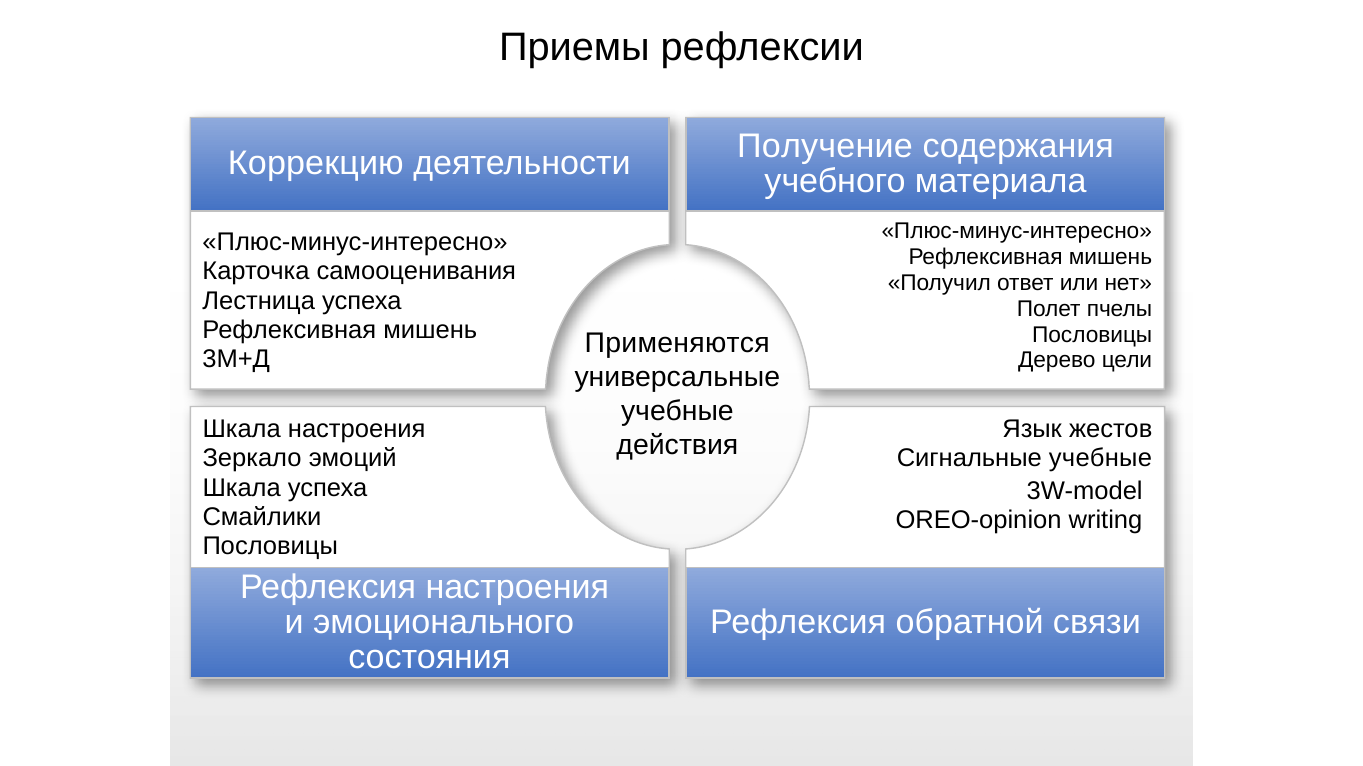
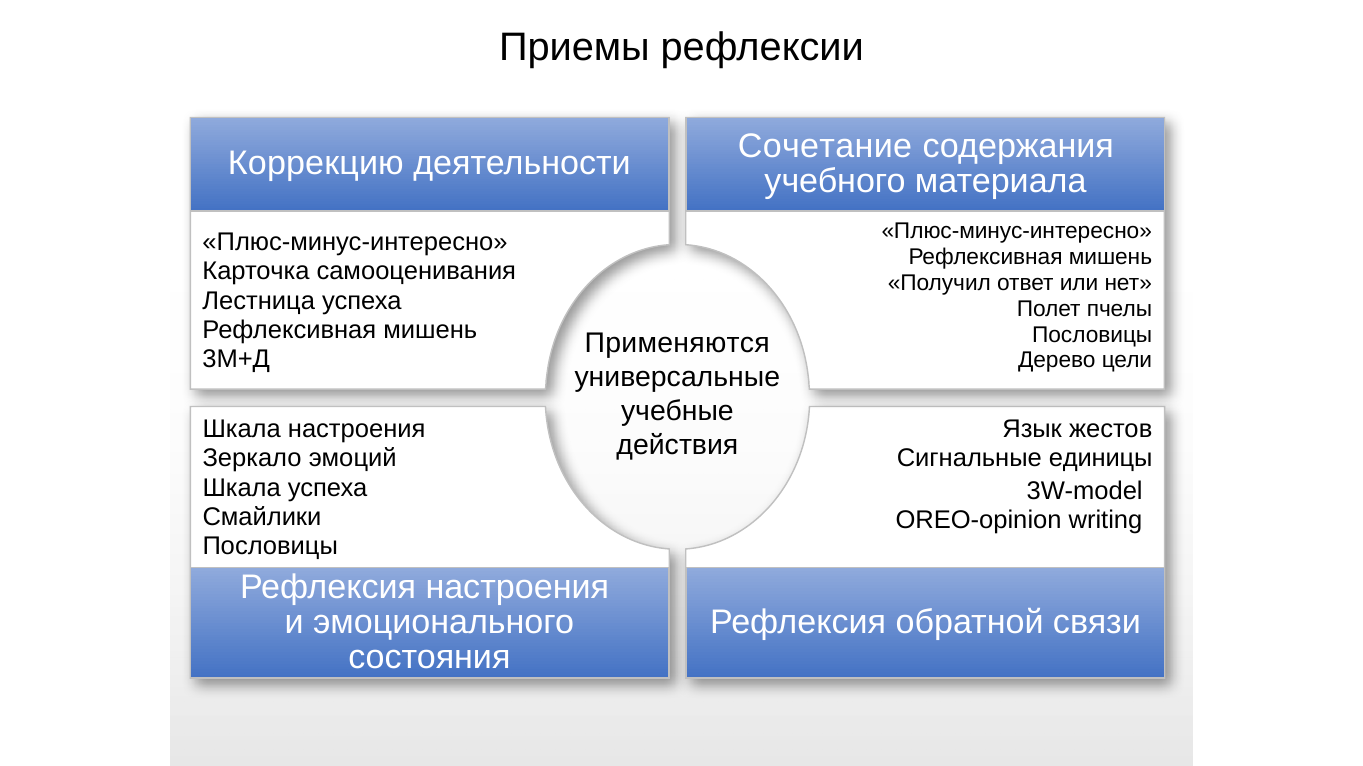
Получение: Получение -> Сочетание
Сигнальные учебные: учебные -> единицы
